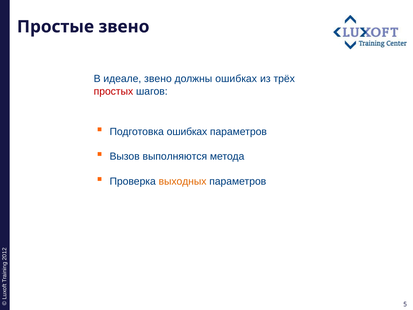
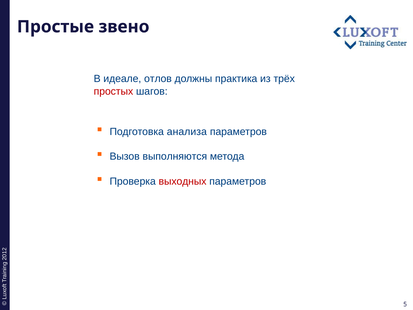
идеале звено: звено -> отлов
должны ошибках: ошибках -> практика
Подготовка ошибках: ошибках -> анализа
выходных colour: orange -> red
